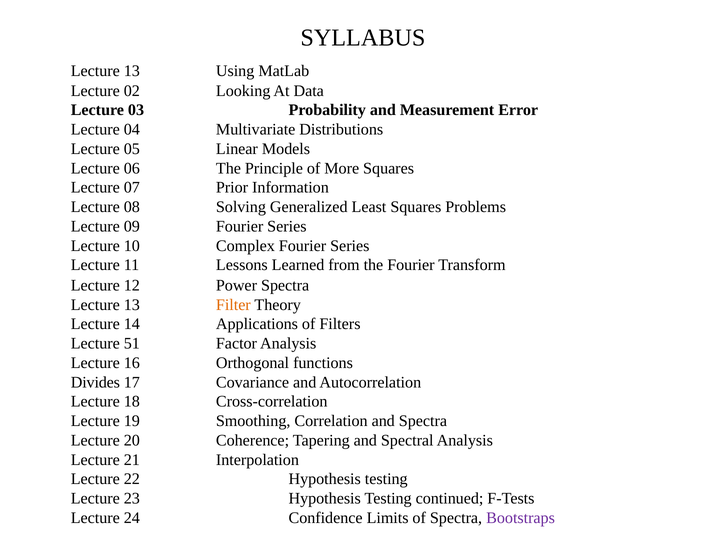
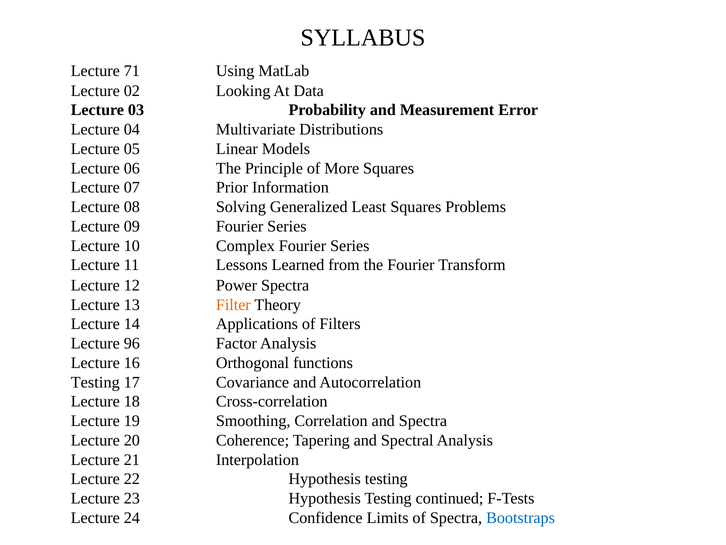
13 at (132, 71): 13 -> 71
51: 51 -> 96
Divides at (95, 382): Divides -> Testing
Bootstraps colour: purple -> blue
